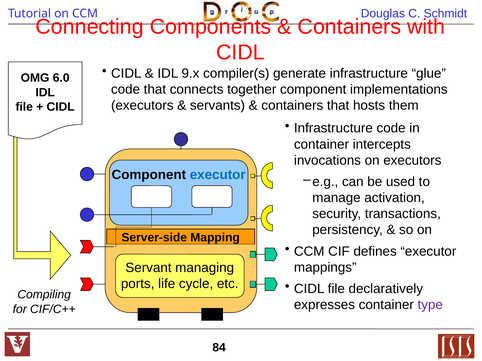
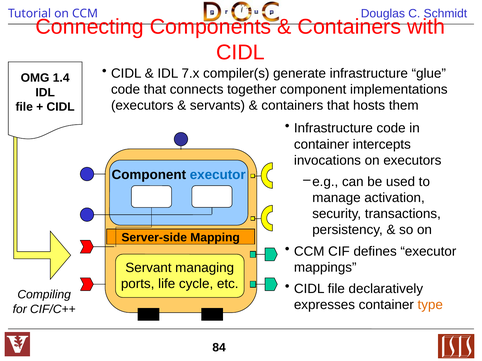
9.x: 9.x -> 7.x
6.0: 6.0 -> 1.4
type colour: purple -> orange
